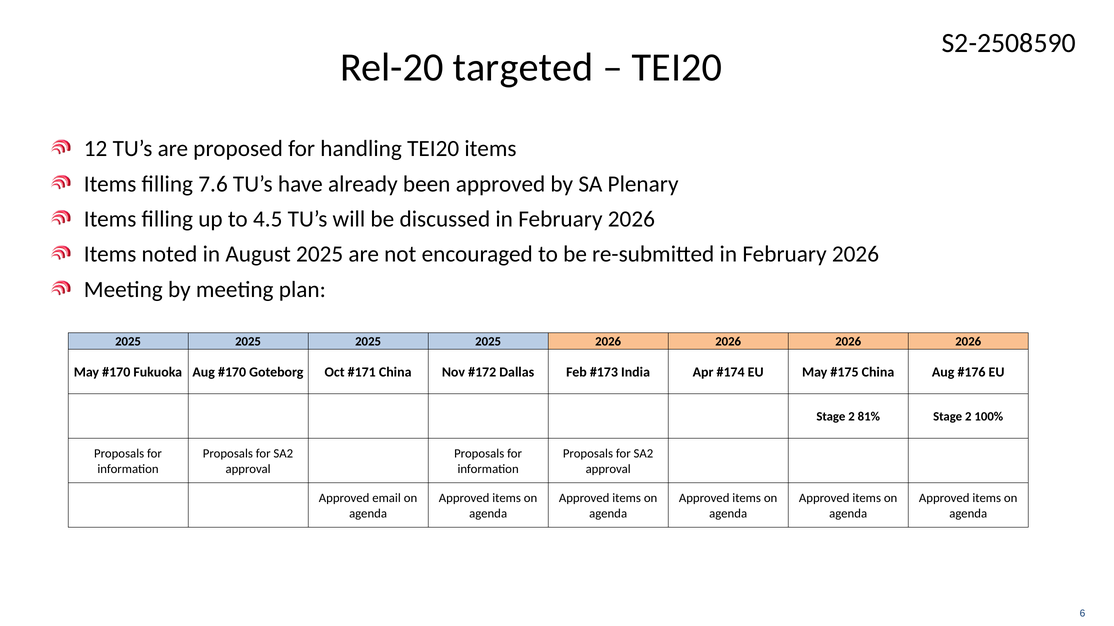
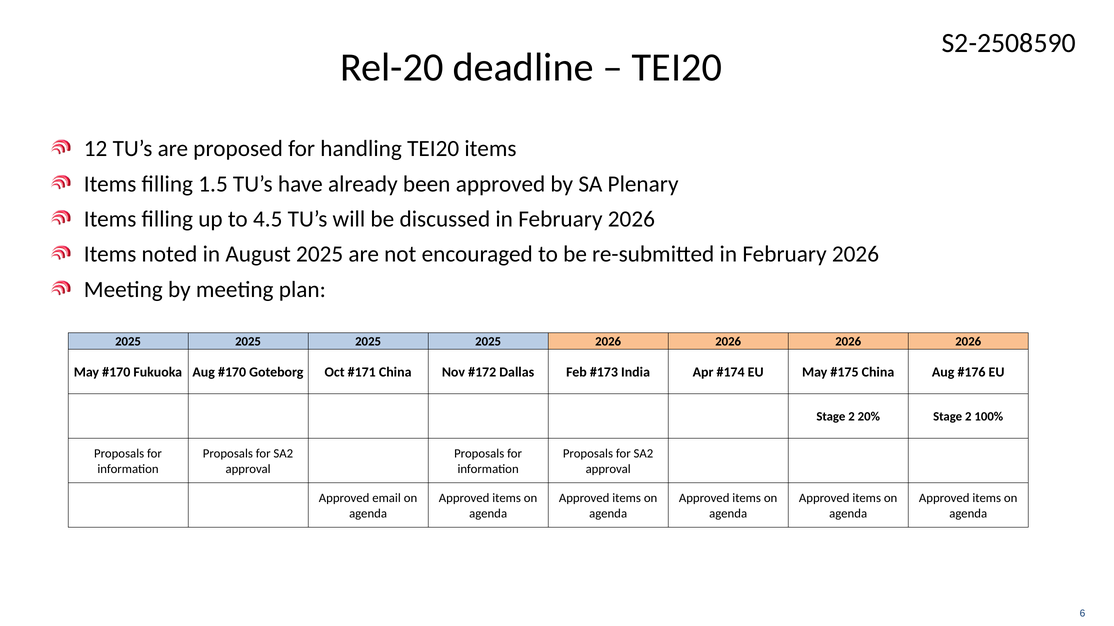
targeted: targeted -> deadline
7.6: 7.6 -> 1.5
81%: 81% -> 20%
